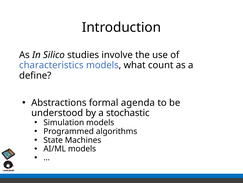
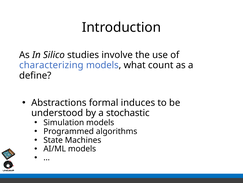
characteristics: characteristics -> characterizing
agenda: agenda -> induces
